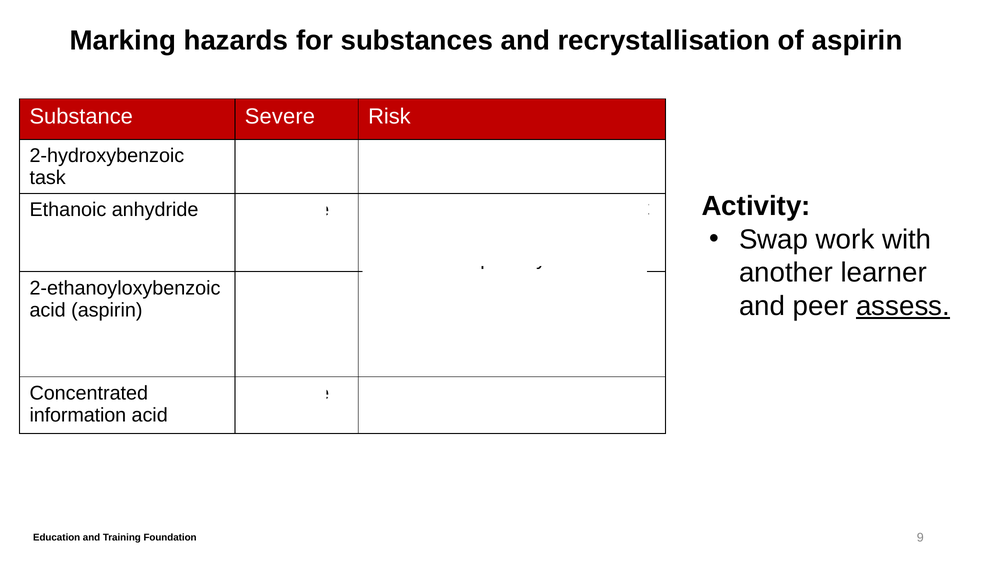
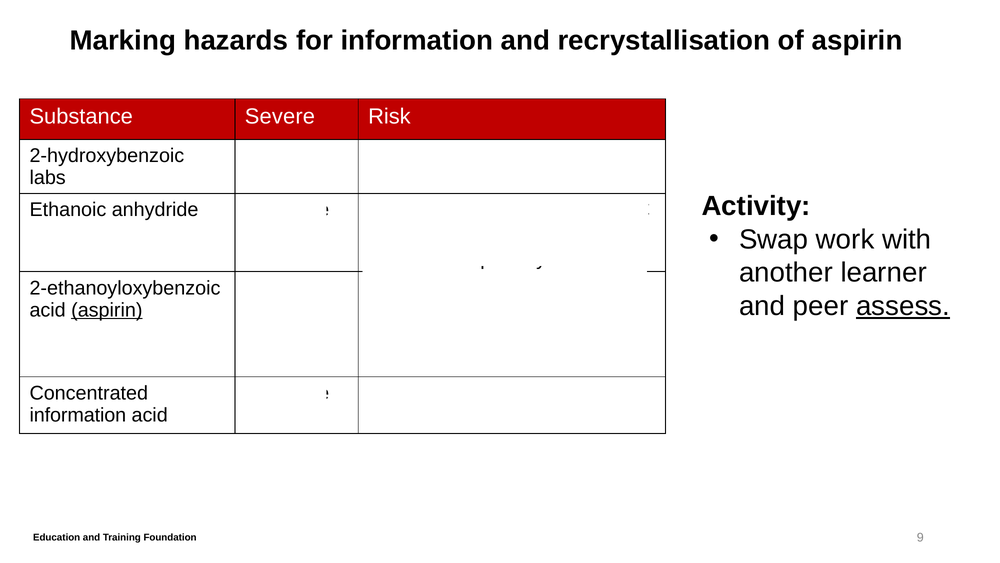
for substances: substances -> information
task: task -> labs
aspirin at (107, 310) underline: none -> present
